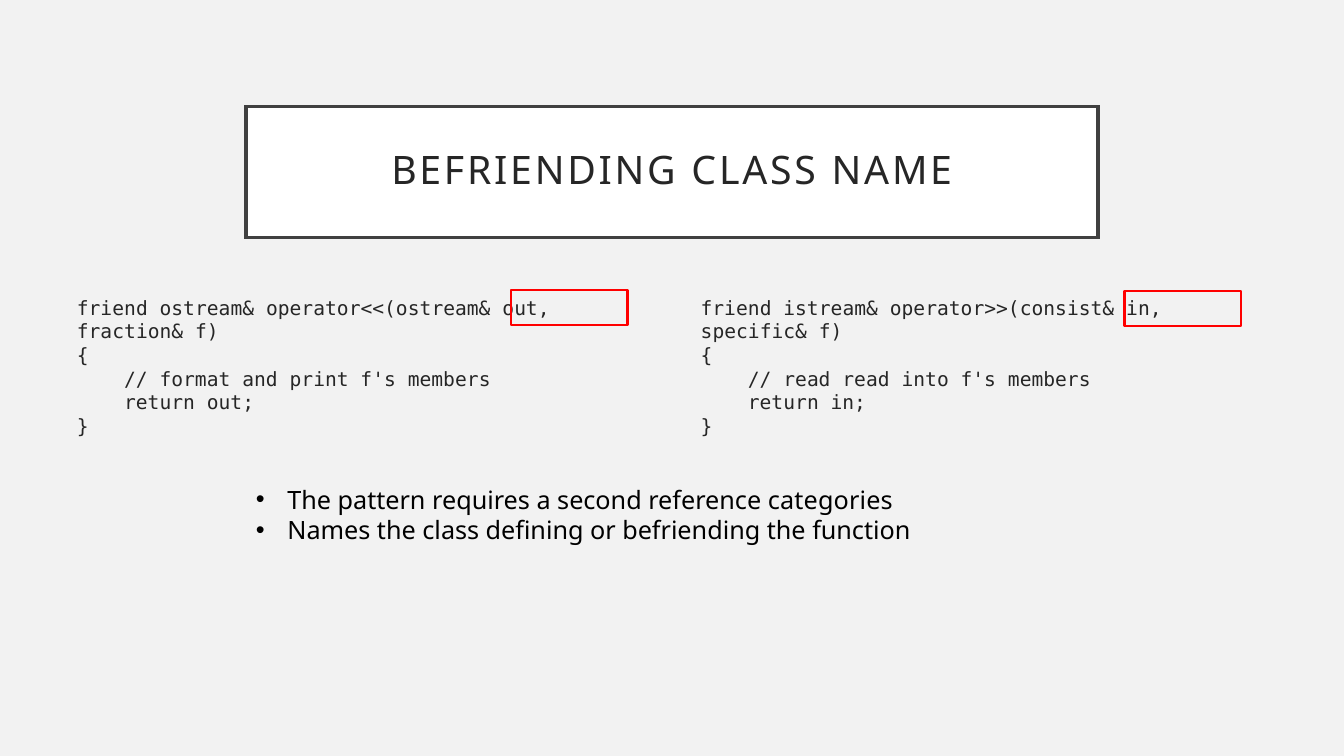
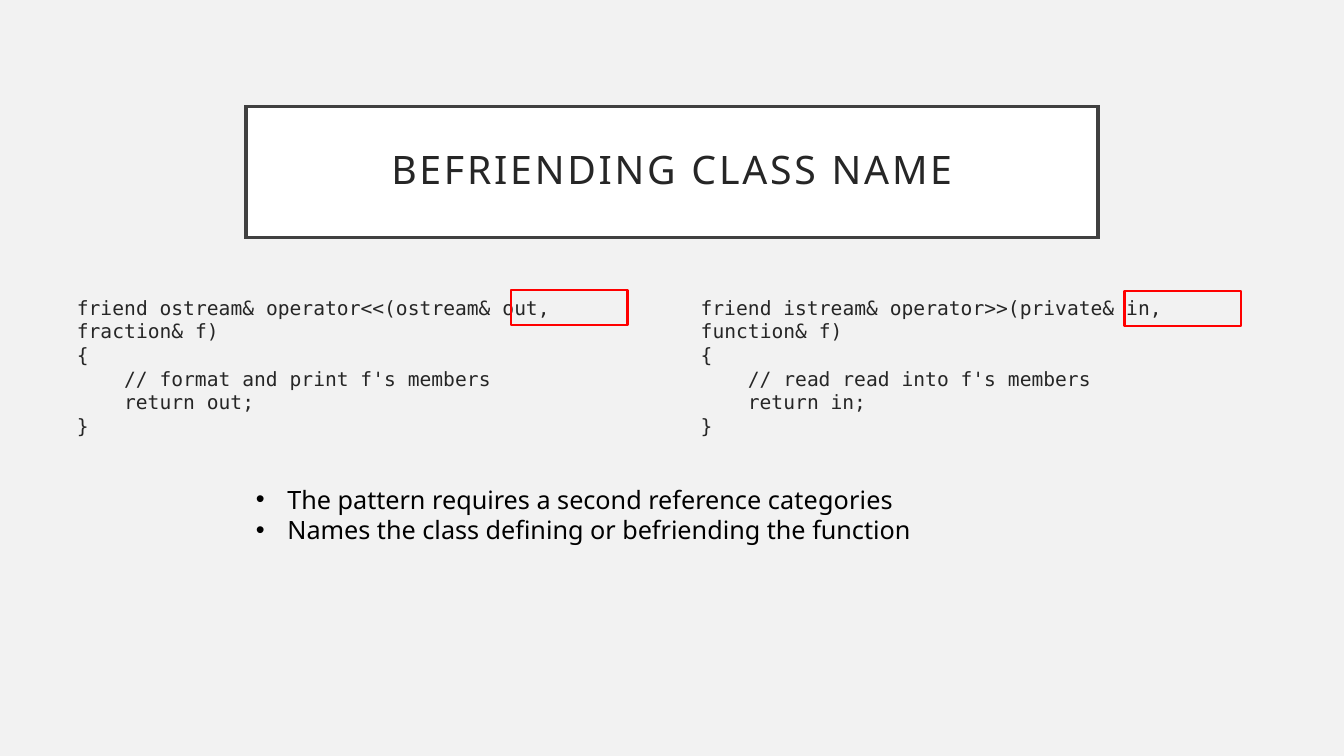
operator>>(consist&: operator>>(consist& -> operator>>(private&
specific&: specific& -> function&
